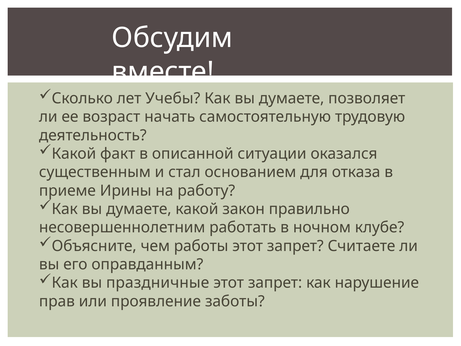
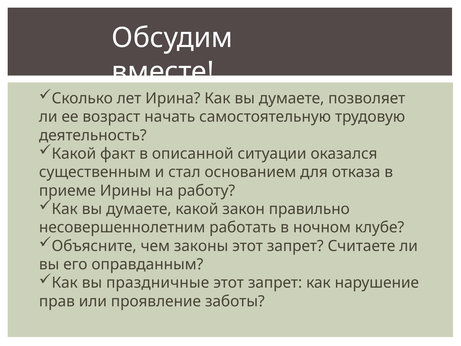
Учебы: Учебы -> Ирина
работы: работы -> законы
